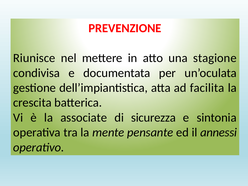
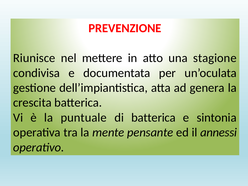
facilita: facilita -> genera
associate: associate -> puntuale
di sicurezza: sicurezza -> batterica
